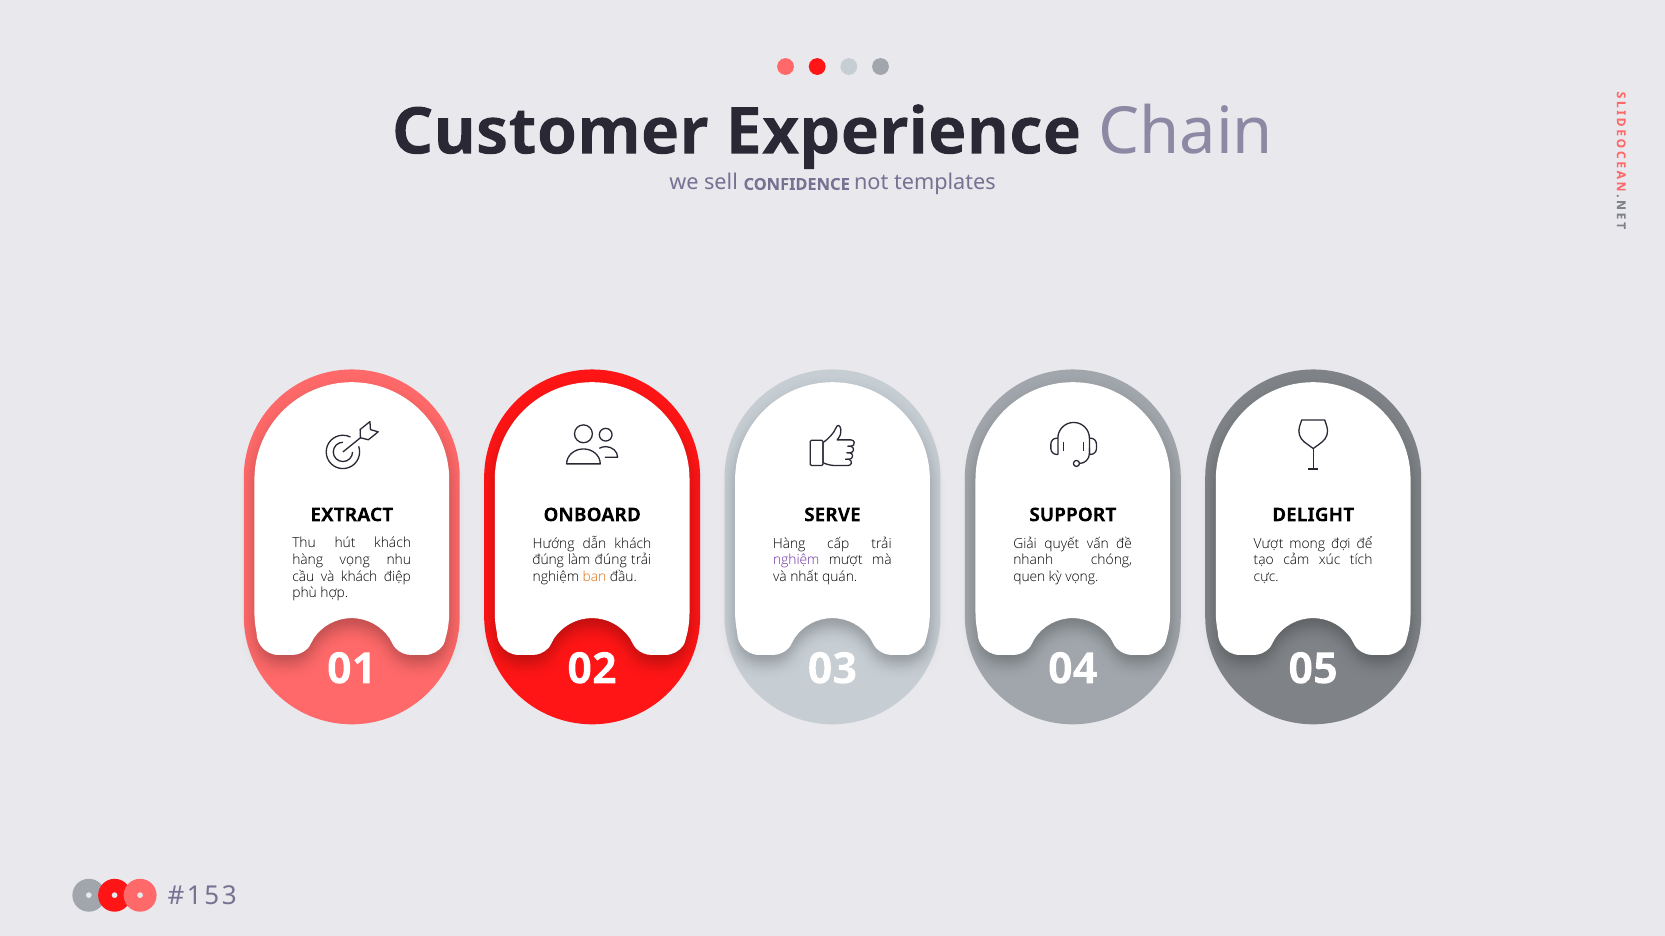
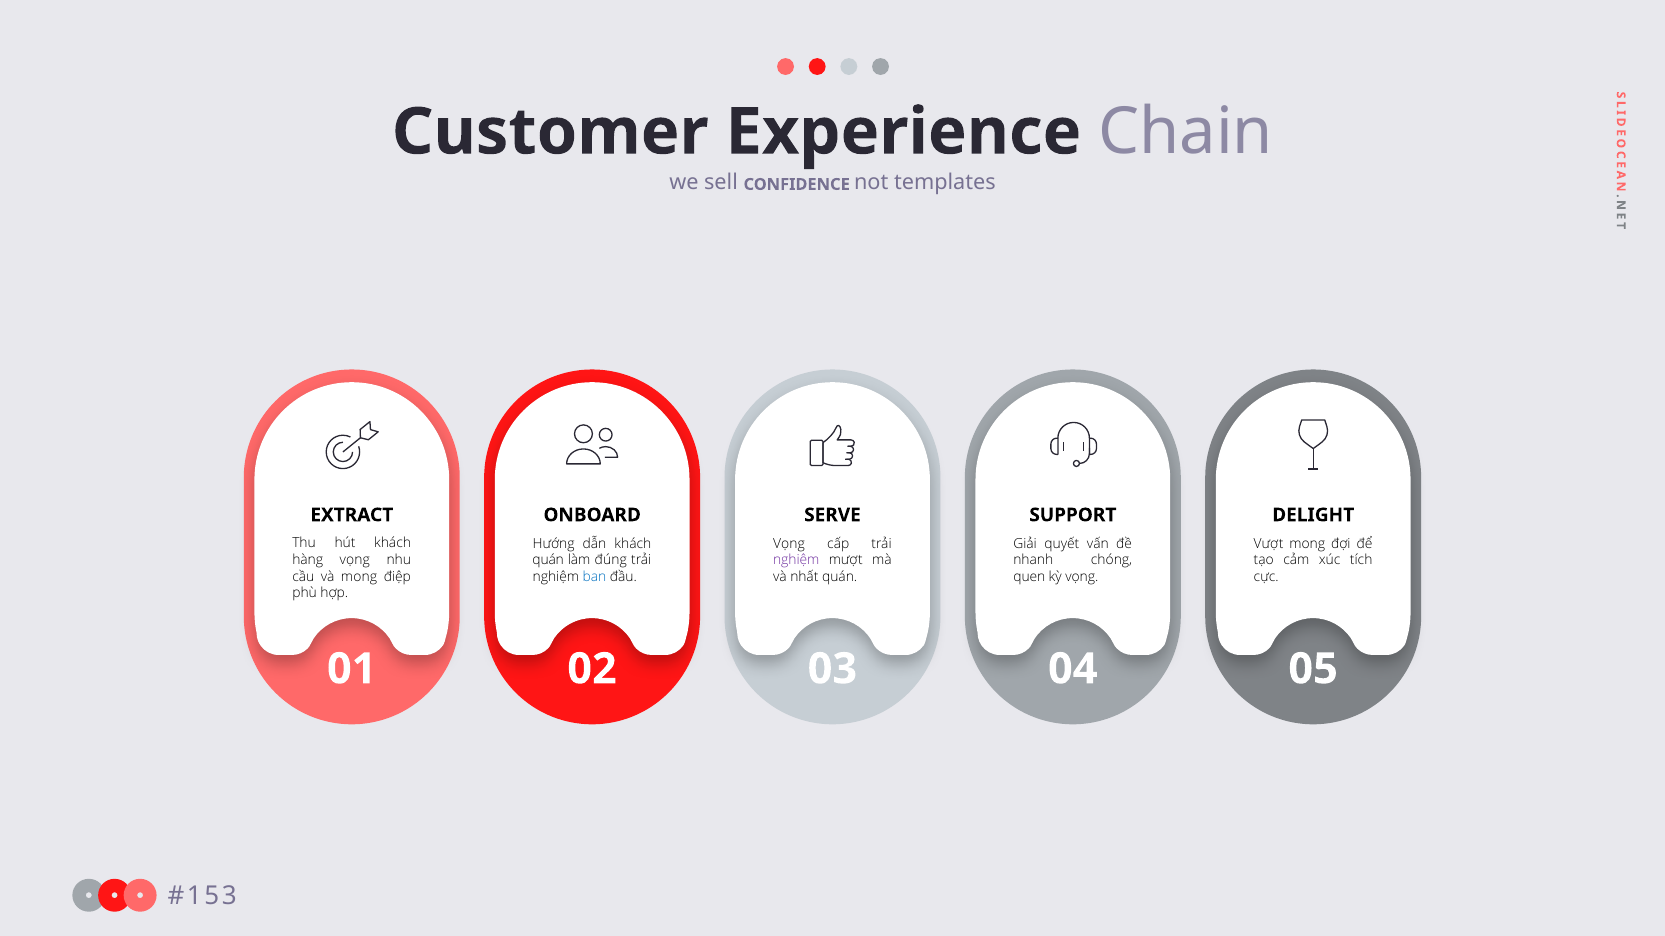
Hàng at (789, 544): Hàng -> Vọng
đúng at (548, 560): đúng -> quán
và khách: khách -> mong
ban colour: orange -> blue
